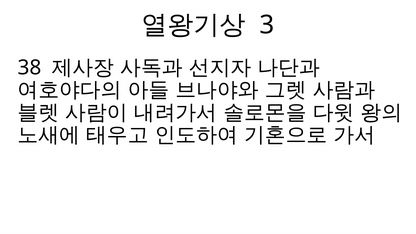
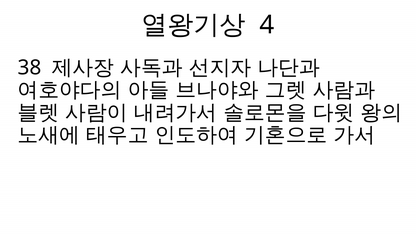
3: 3 -> 4
